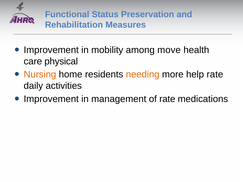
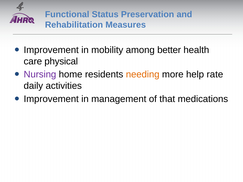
move: move -> better
Nursing colour: orange -> purple
of rate: rate -> that
